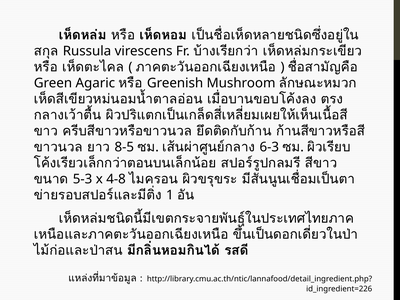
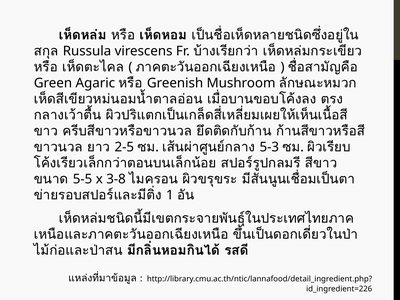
8-5: 8-5 -> 2-5
6-3: 6-3 -> 5-3
5-3: 5-3 -> 5-5
4-8: 4-8 -> 3-8
